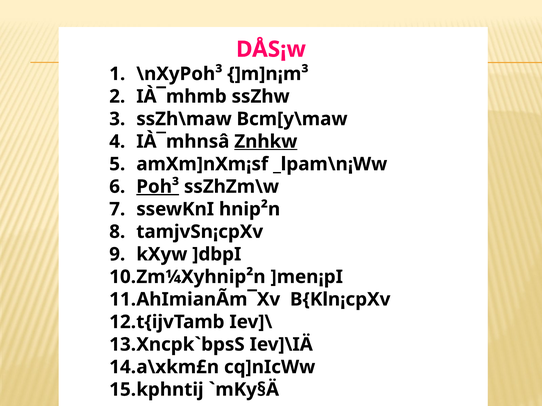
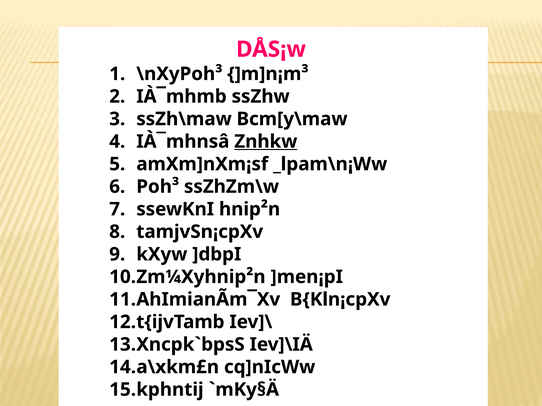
Poh³ underline: present -> none
